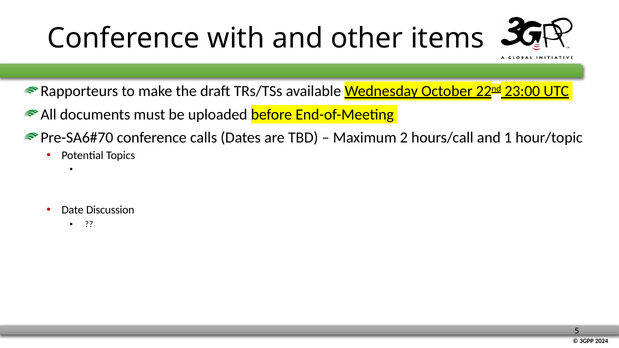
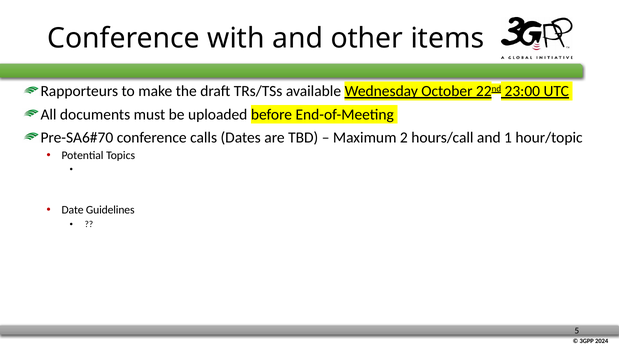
Discussion: Discussion -> Guidelines
